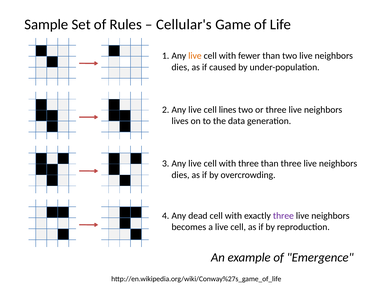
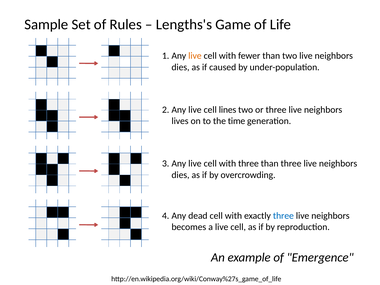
Cellular's: Cellular's -> Lengths's
data: data -> time
three at (283, 216) colour: purple -> blue
